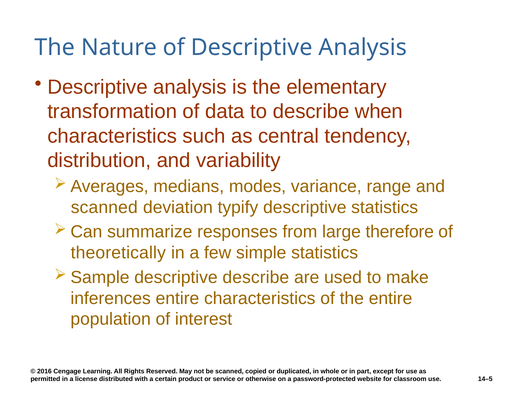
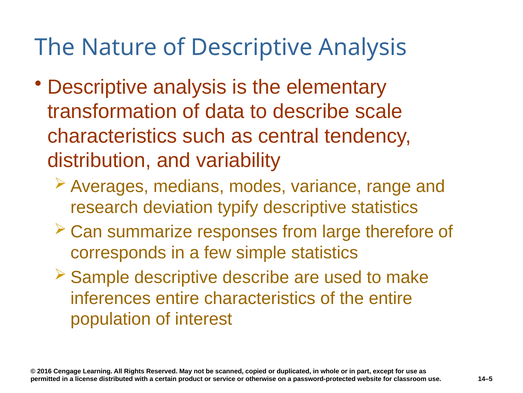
when: when -> scale
scanned at (104, 207): scanned -> research
theoretically: theoretically -> corresponds
